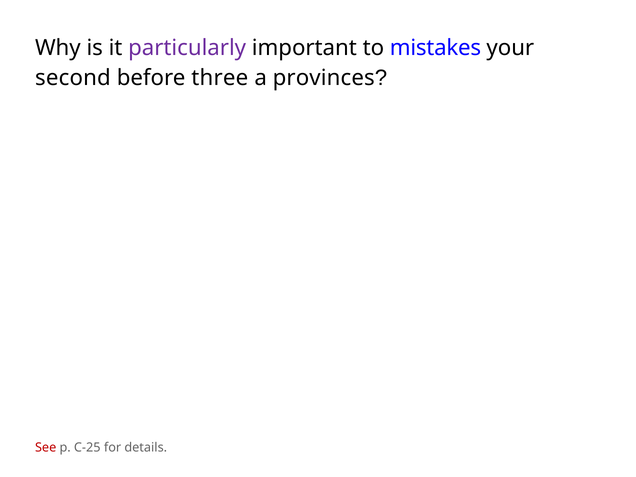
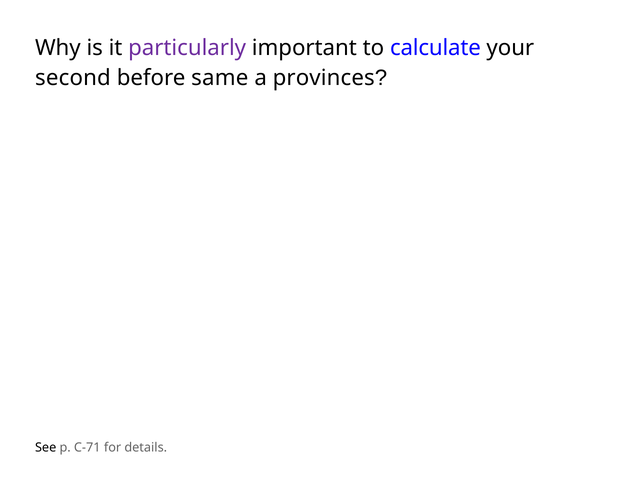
mistakes: mistakes -> calculate
three: three -> same
See colour: red -> black
C-25: C-25 -> C-71
